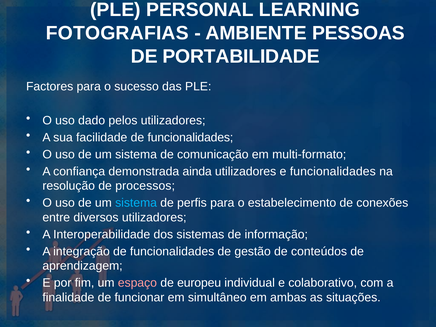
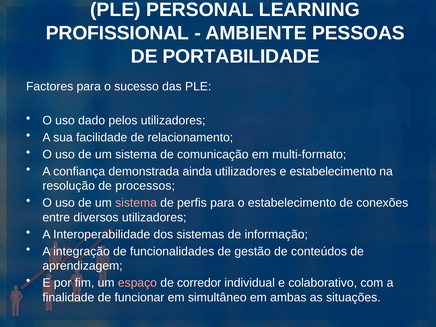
FOTOGRAFIAS: FOTOGRAFIAS -> PROFISSIONAL
facilidade de funcionalidades: funcionalidades -> relacionamento
e funcionalidades: funcionalidades -> estabelecimento
sistema at (136, 203) colour: light blue -> pink
europeu: europeu -> corredor
